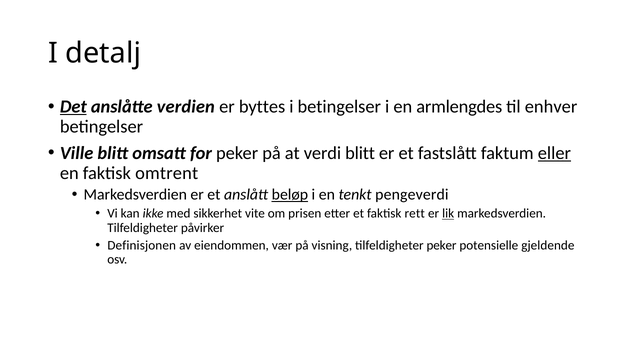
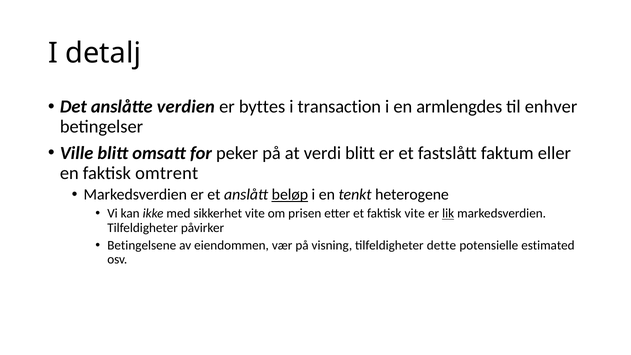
Det underline: present -> none
i betingelser: betingelser -> transaction
eller underline: present -> none
pengeverdi: pengeverdi -> heterogene
faktisk rett: rett -> vite
Definisjonen: Definisjonen -> Betingelsene
tilfeldigheter peker: peker -> dette
gjeldende: gjeldende -> estimated
